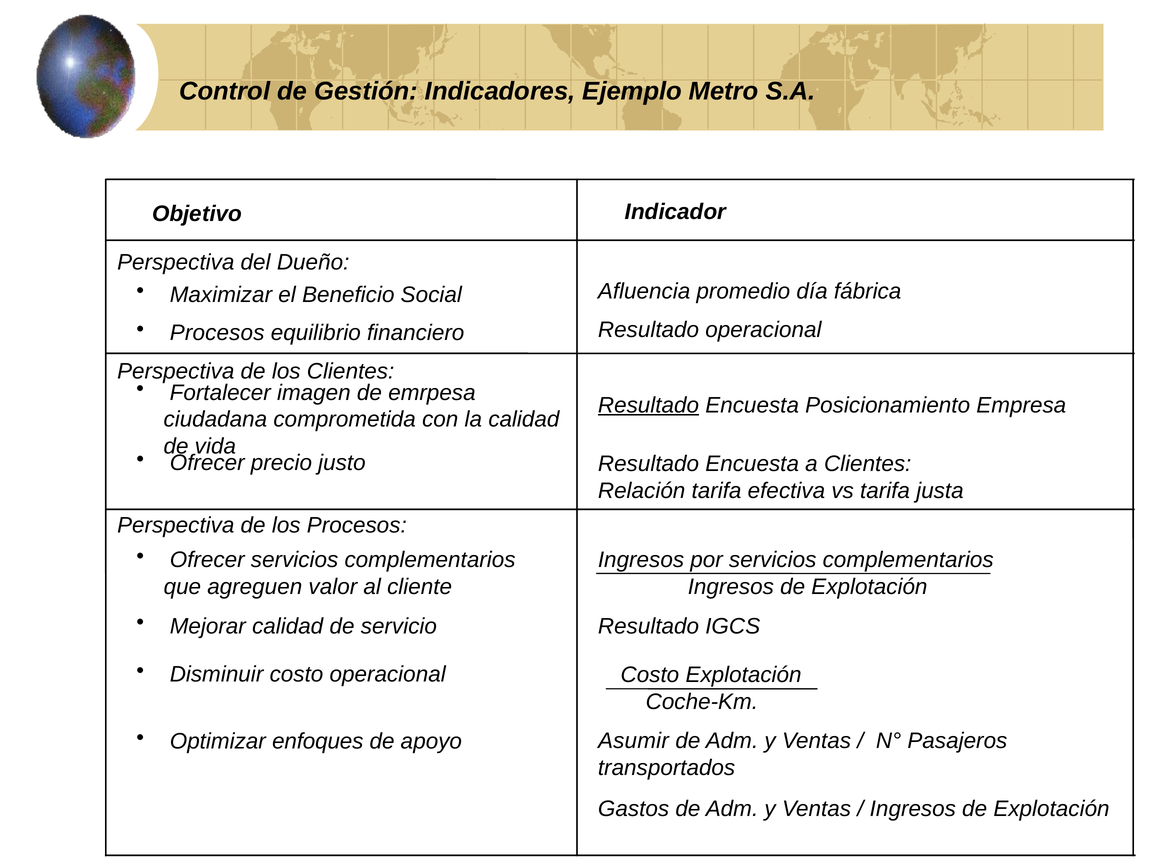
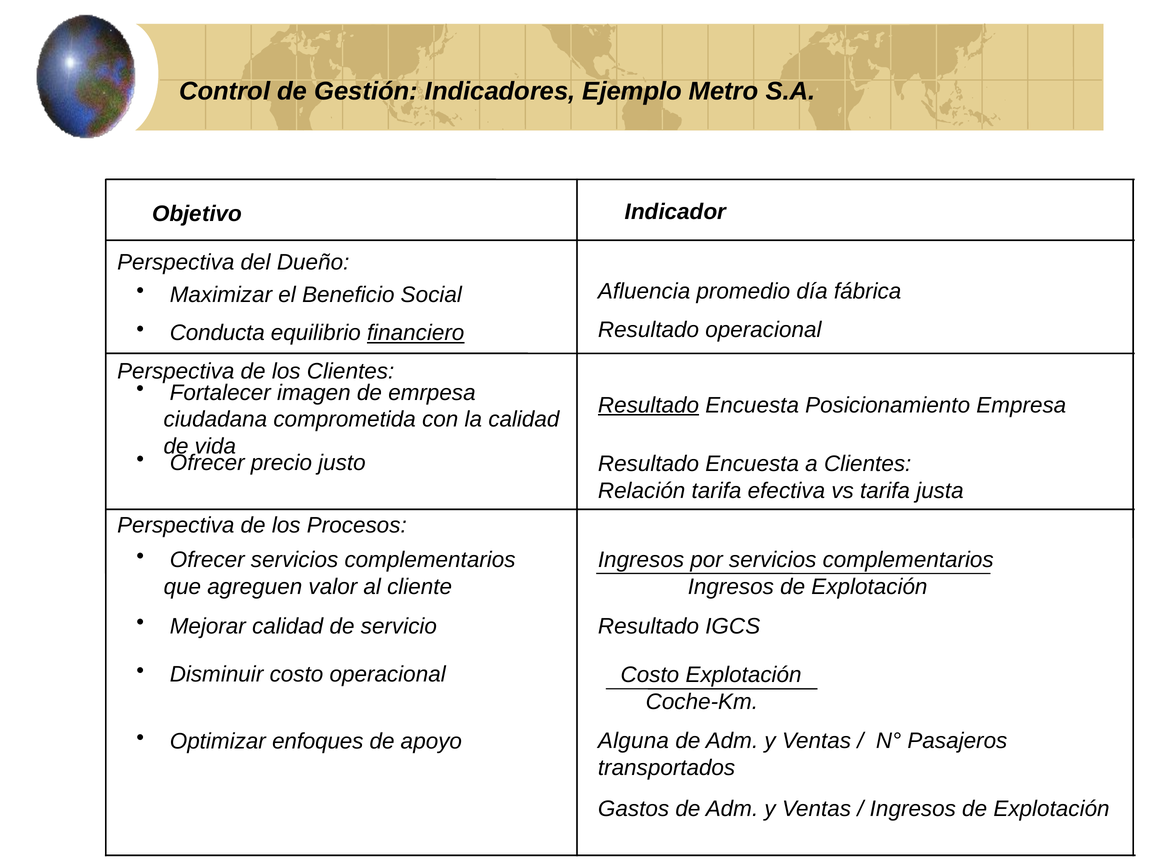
Procesos at (217, 333): Procesos -> Conducta
financiero underline: none -> present
Asumir: Asumir -> Alguna
